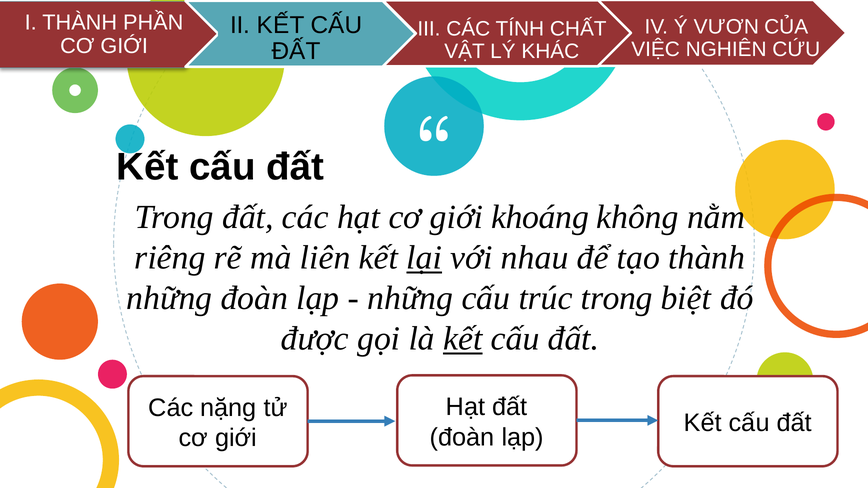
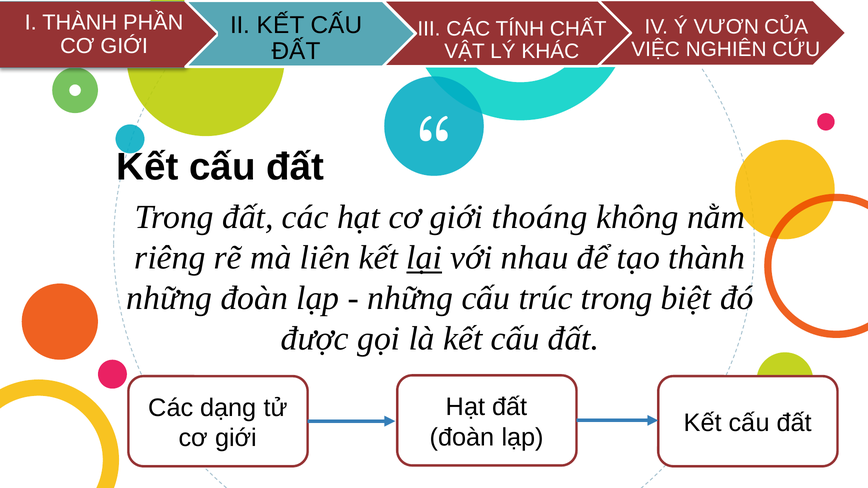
khoáng: khoáng -> thoáng
kết at (463, 339) underline: present -> none
nặng: nặng -> dạng
